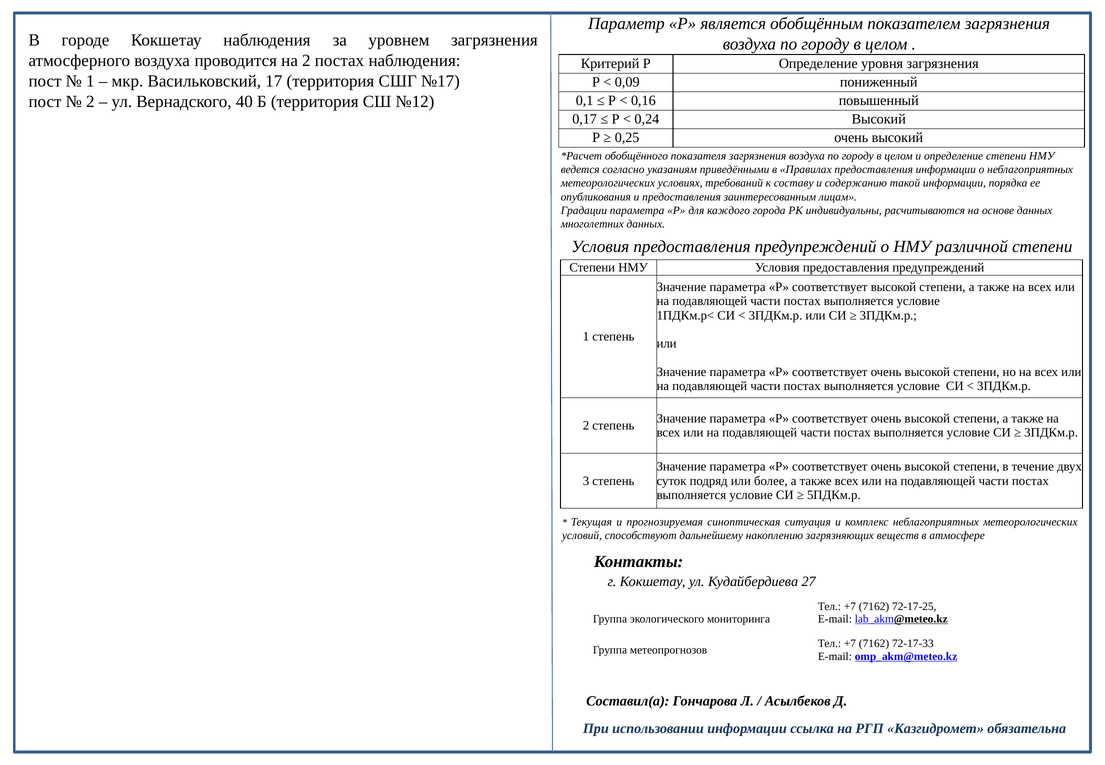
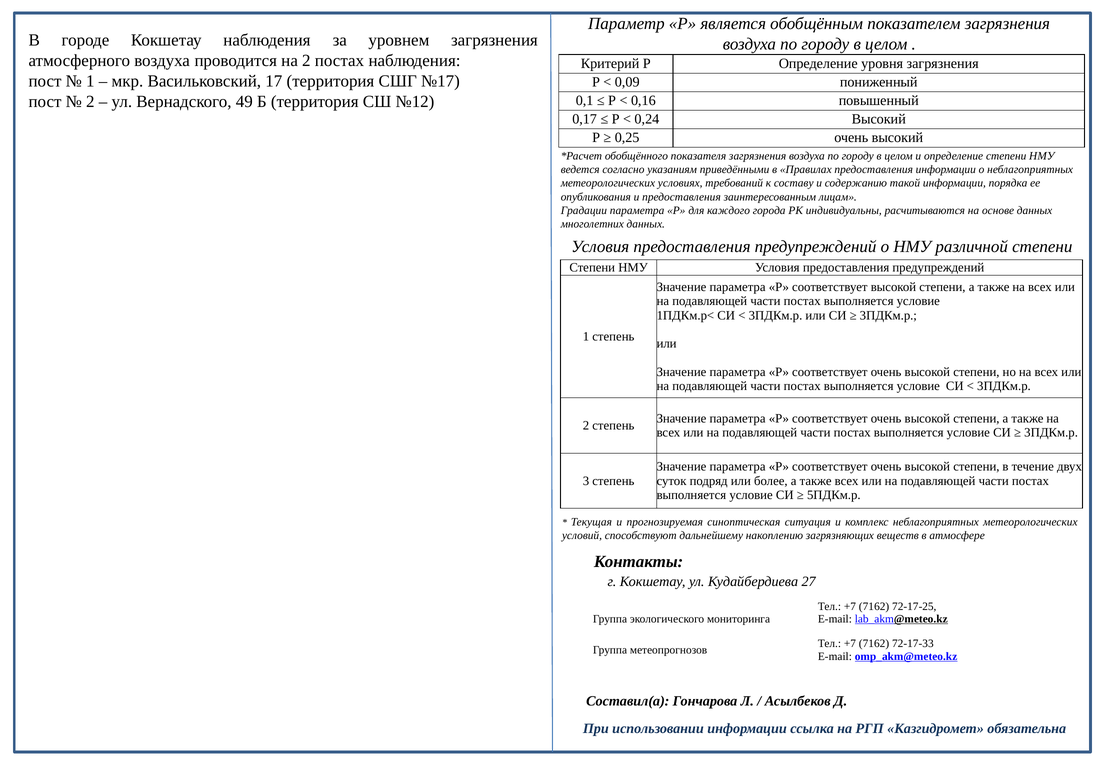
40: 40 -> 49
